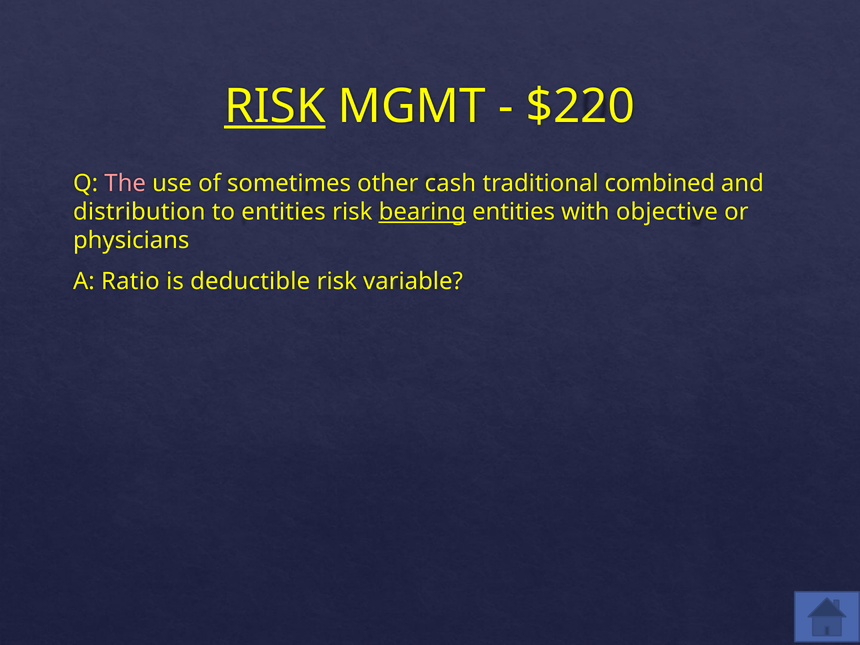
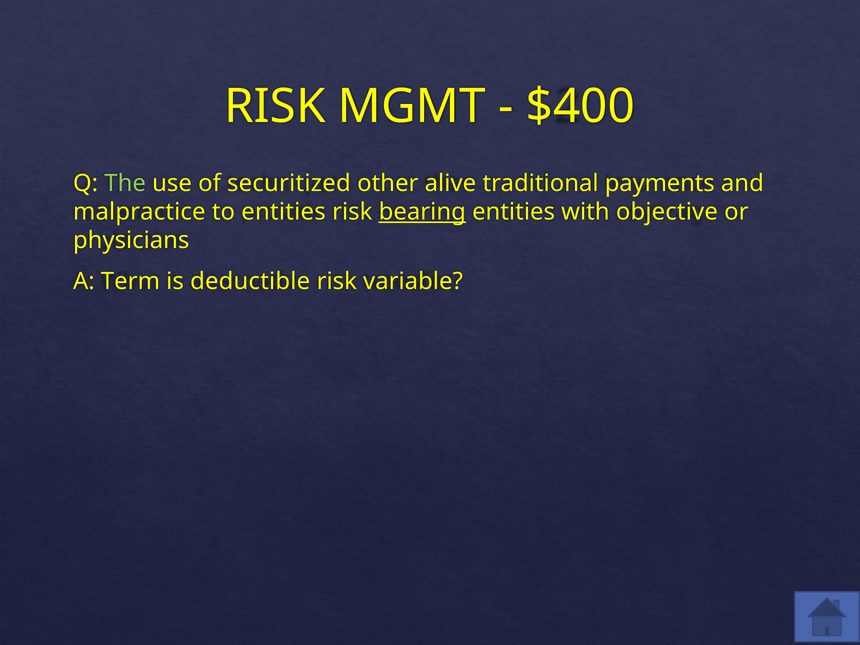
RISK at (275, 106) underline: present -> none
$220: $220 -> $400
The colour: pink -> light green
sometimes: sometimes -> securitized
cash: cash -> alive
combined: combined -> payments
distribution: distribution -> malpractice
Ratio: Ratio -> Term
